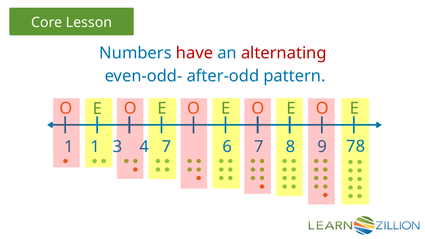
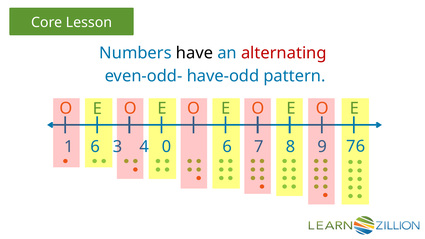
have colour: red -> black
after-odd: after-odd -> have-odd
1 at (95, 147): 1 -> 6
7 at (166, 147): 7 -> 0
78: 78 -> 76
